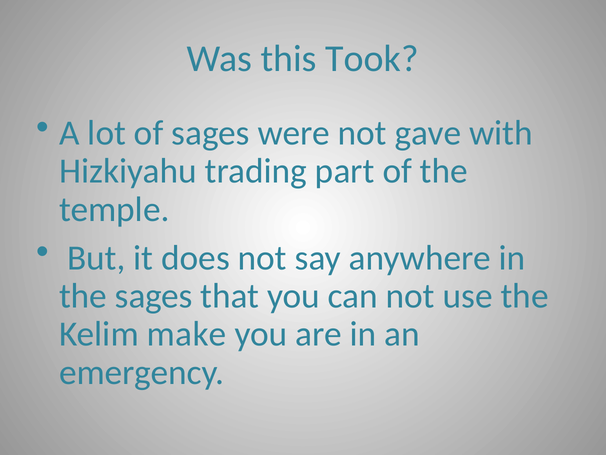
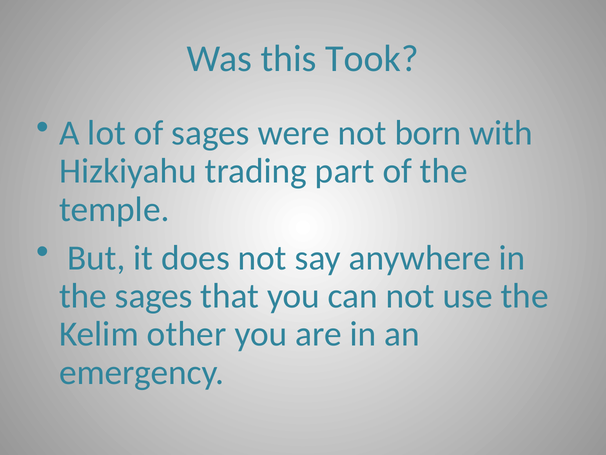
gave: gave -> born
make: make -> other
